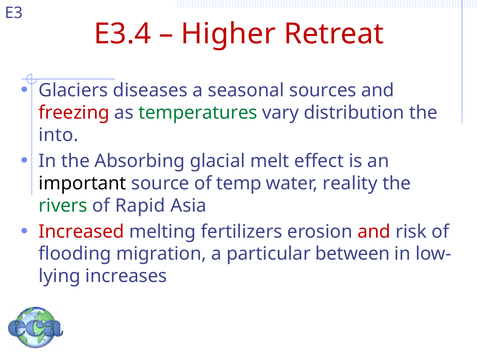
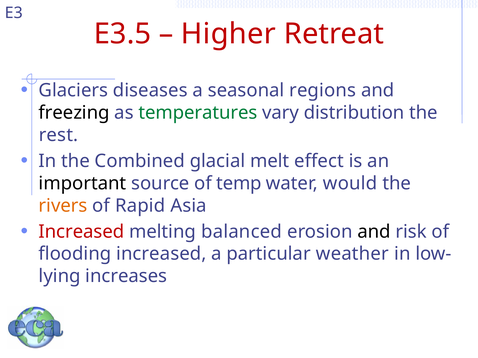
E3.4: E3.4 -> E3.5
sources: sources -> regions
freezing colour: red -> black
into: into -> rest
Absorbing: Absorbing -> Combined
reality: reality -> would
rivers colour: green -> orange
fertilizers: fertilizers -> balanced
and at (374, 232) colour: red -> black
flooding migration: migration -> increased
between: between -> weather
